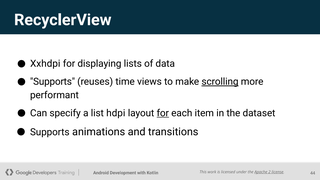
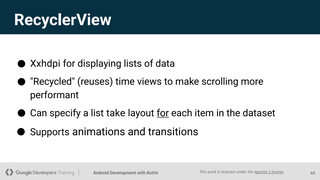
Supports at (53, 82): Supports -> Recycled
scrolling underline: present -> none
hdpi: hdpi -> take
